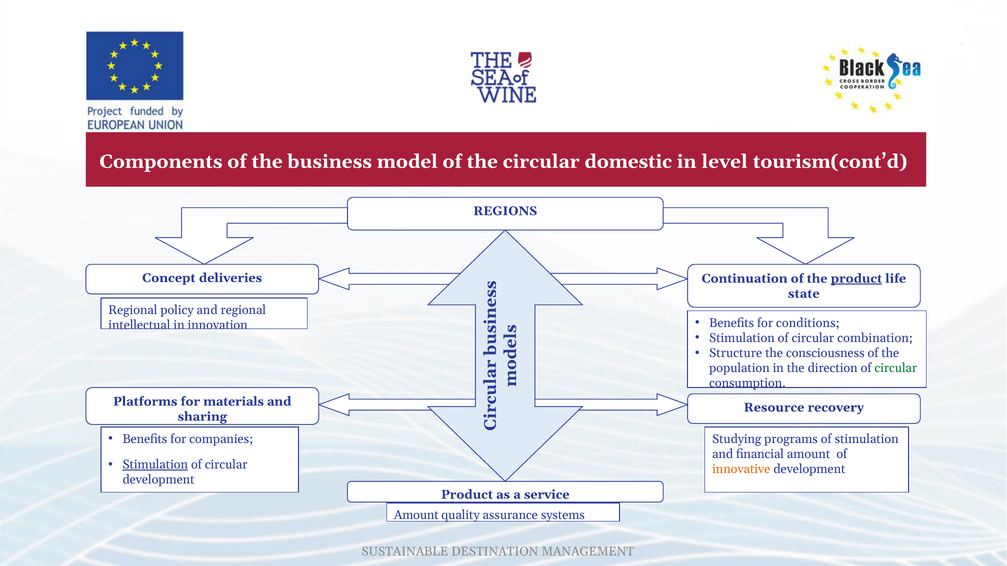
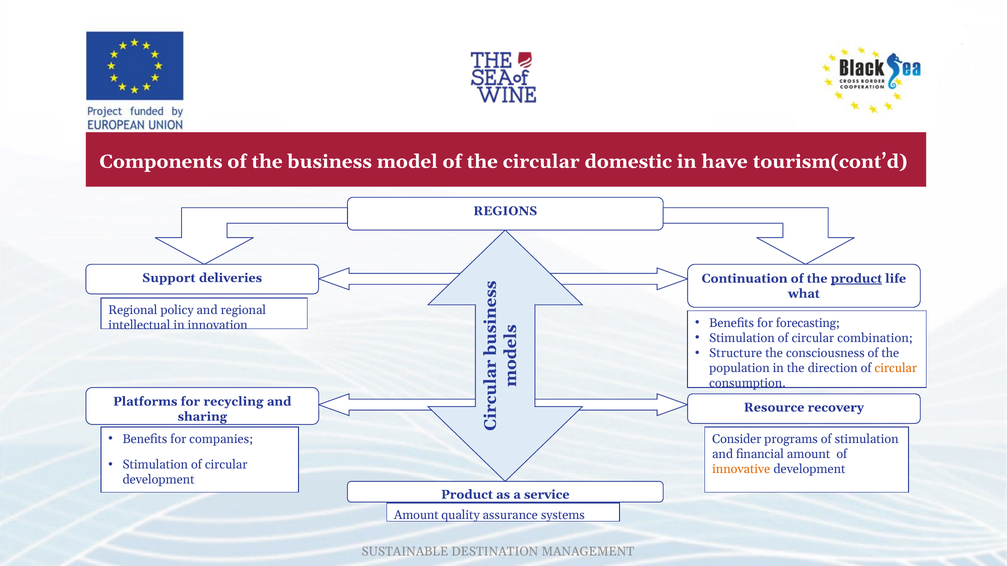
level: level -> have
Concept: Concept -> Support
state: state -> what
conditions: conditions -> forecasting
circular at (896, 368) colour: green -> orange
materials: materials -> recycling
Studying: Studying -> Consider
Stimulation at (155, 465) underline: present -> none
